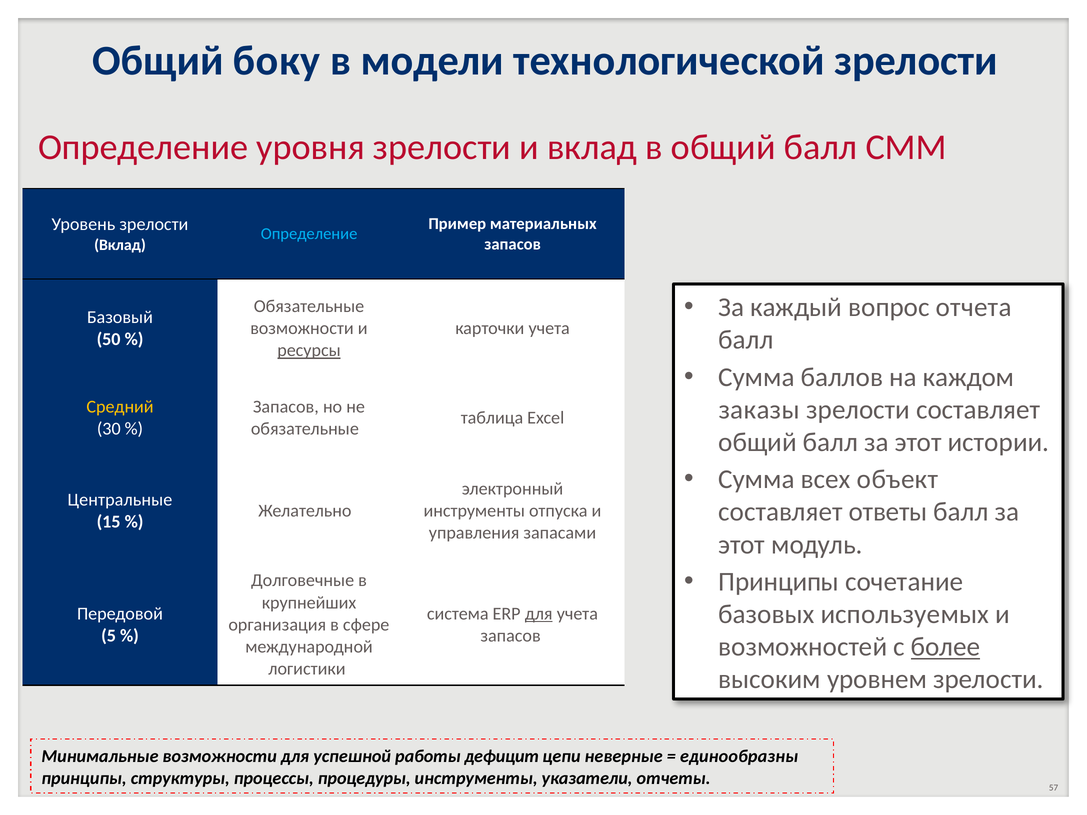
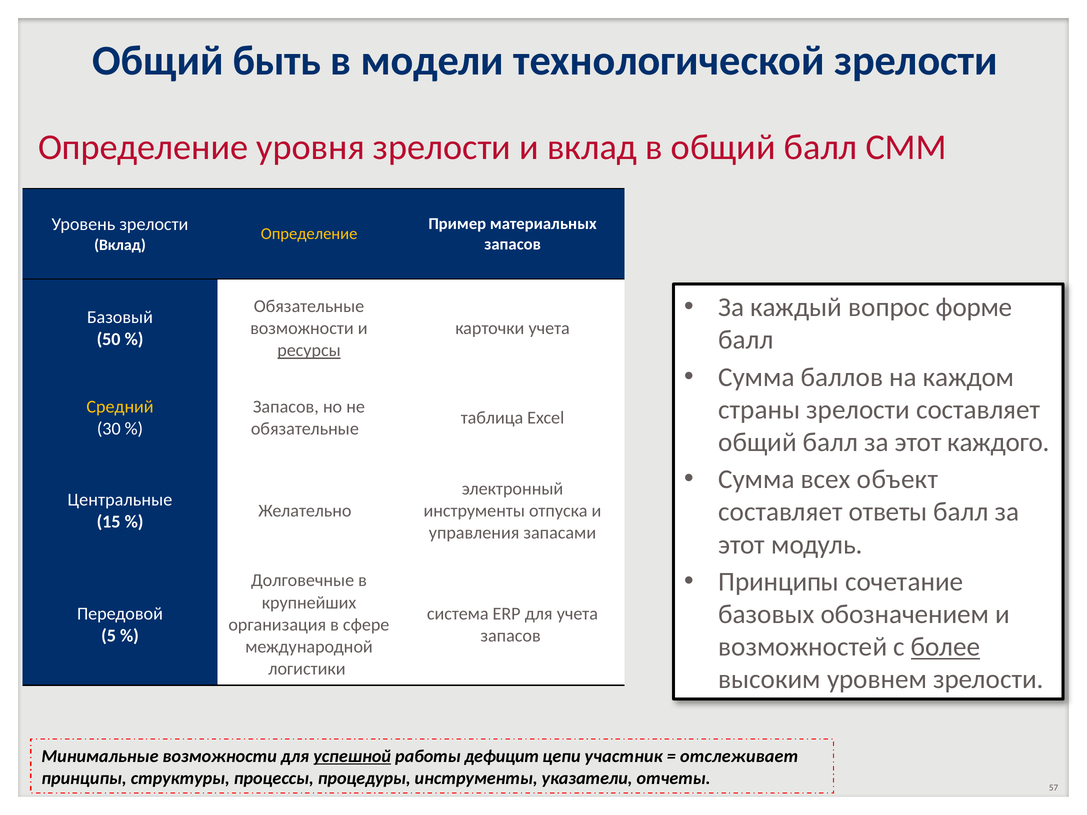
боку: боку -> быть
Определение at (309, 234) colour: light blue -> yellow
отчета: отчета -> форме
заказы: заказы -> страны
истории: истории -> каждого
используемых: используемых -> обозначением
для at (539, 614) underline: present -> none
успешной underline: none -> present
неверные: неверные -> участник
единообразны: единообразны -> отслеживает
